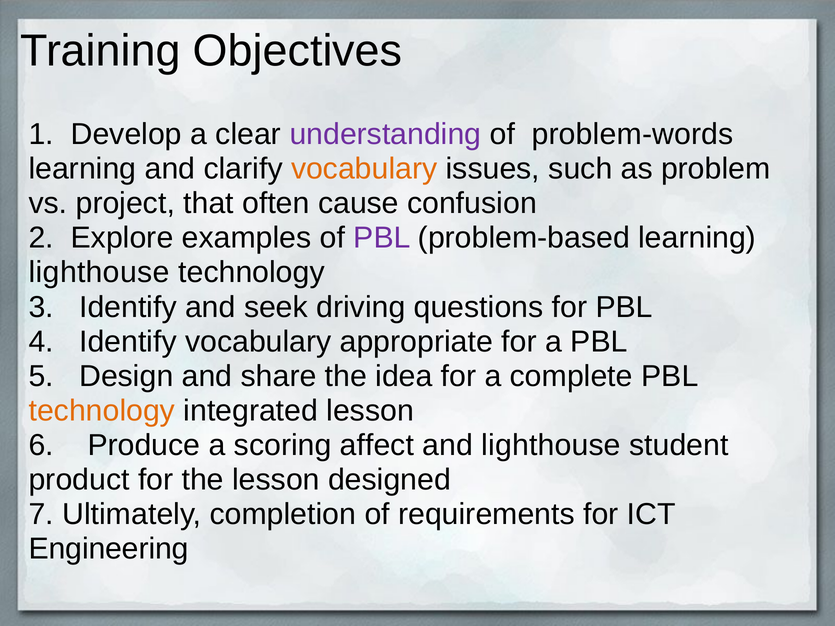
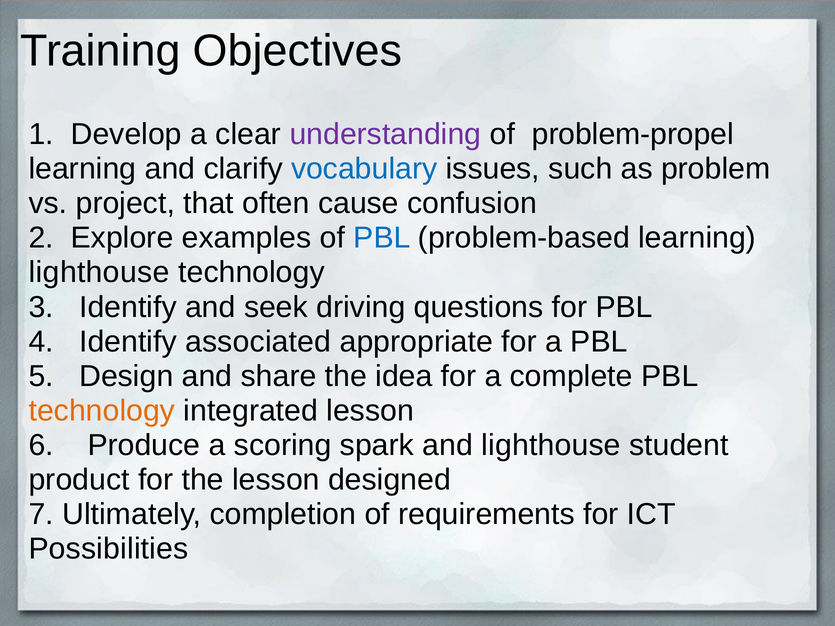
problem-words: problem-words -> problem-propel
vocabulary at (364, 169) colour: orange -> blue
PBL at (382, 238) colour: purple -> blue
Identify vocabulary: vocabulary -> associated
affect: affect -> spark
Engineering: Engineering -> Possibilities
